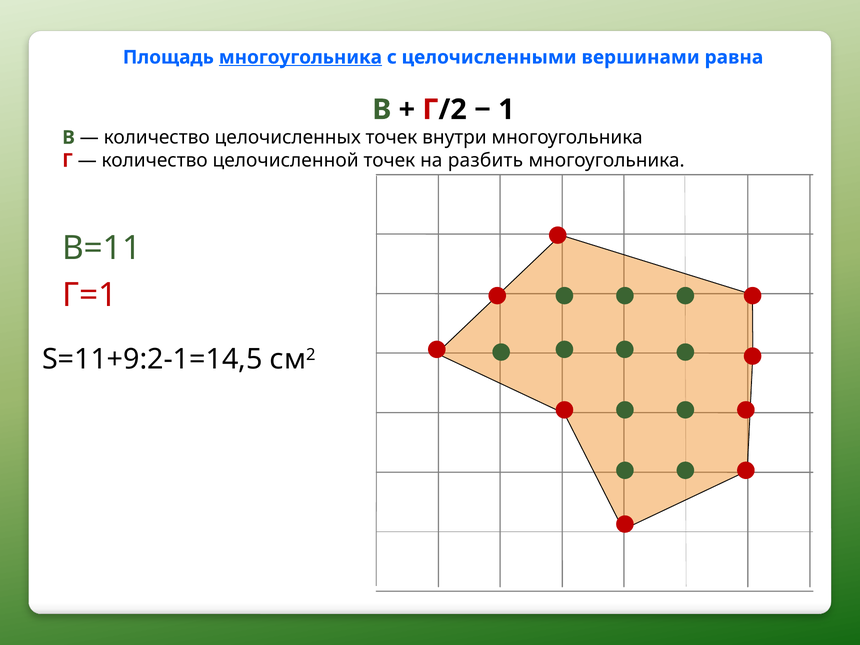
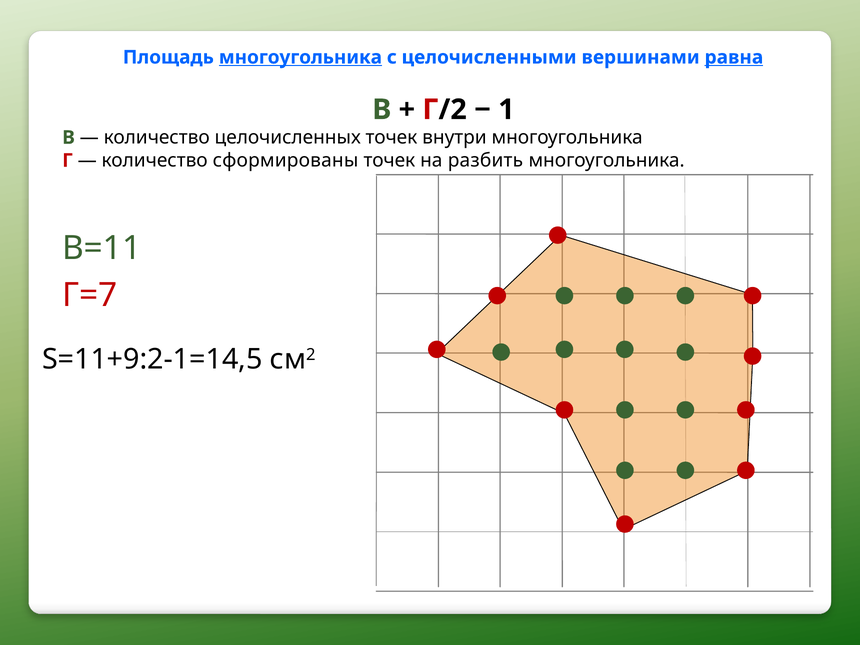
равна underline: none -> present
целочисленной: целочисленной -> сформированы
Г=1: Г=1 -> Г=7
